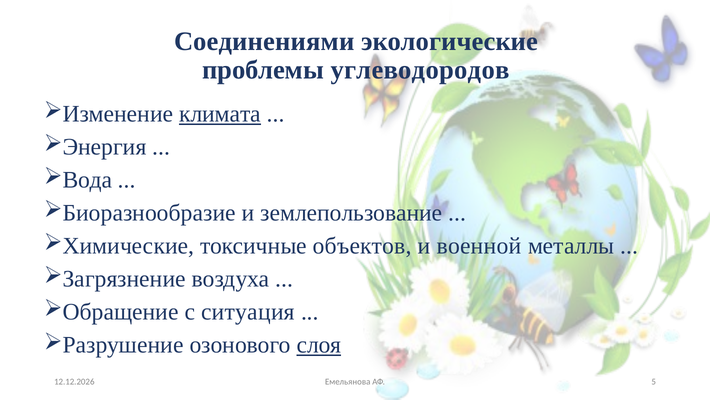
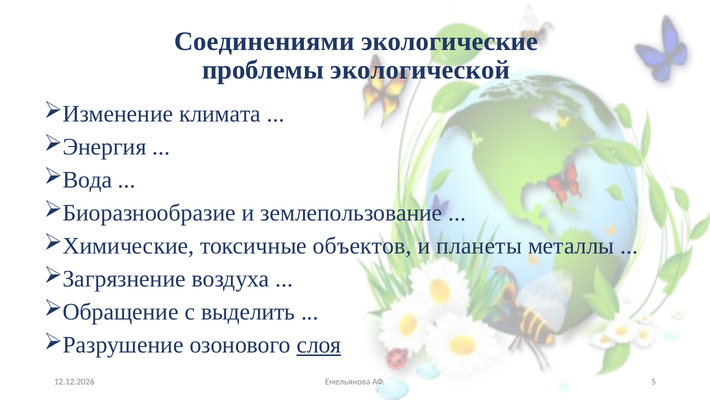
углеводородов: углеводородов -> экологической
климата underline: present -> none
военной: военной -> планеты
ситуация: ситуация -> выделить
